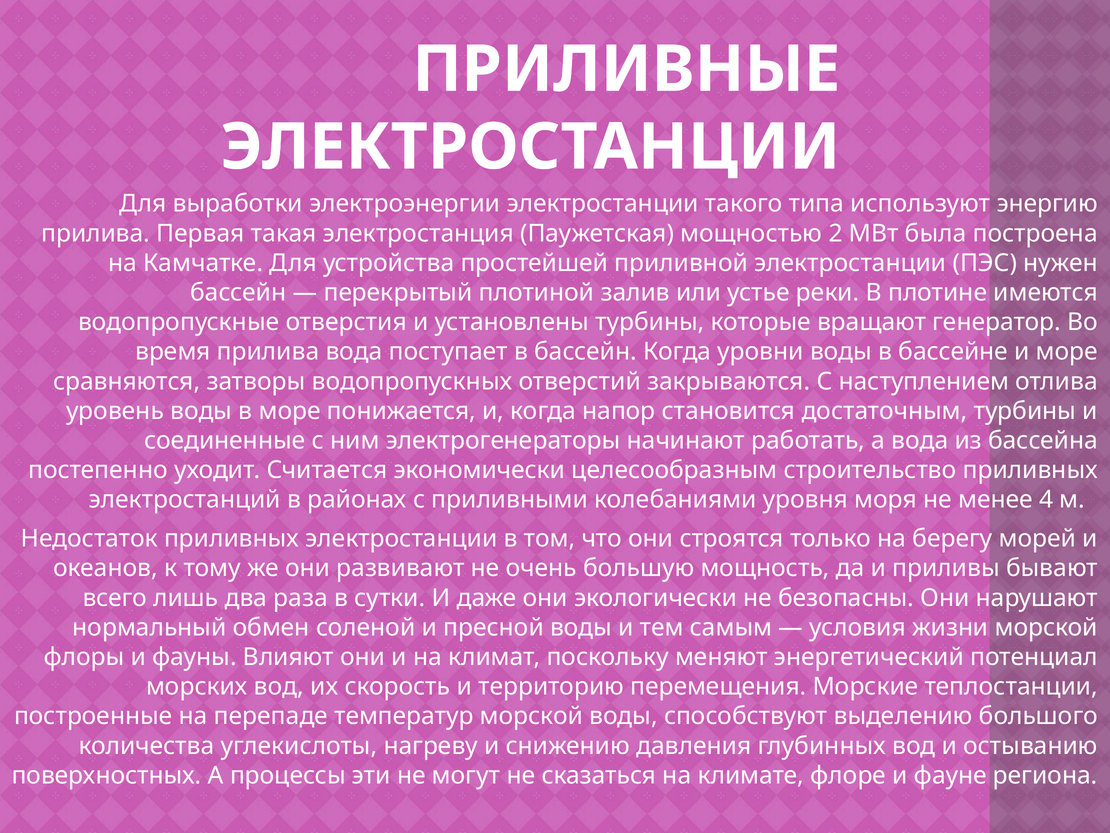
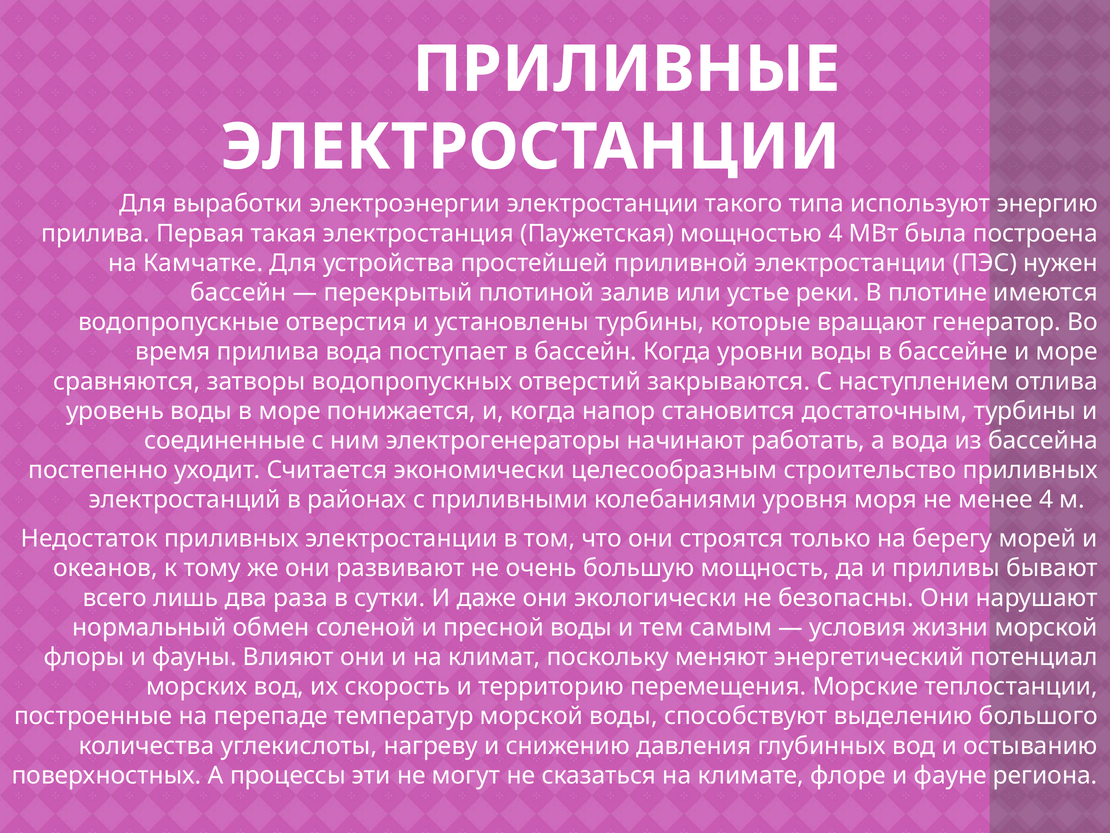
мощностью 2: 2 -> 4
